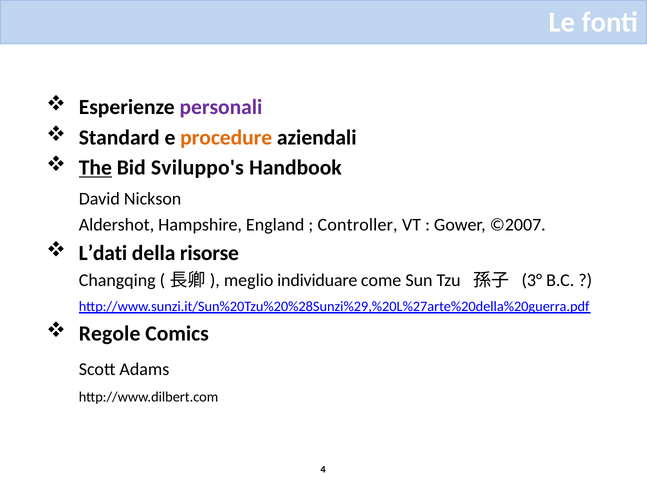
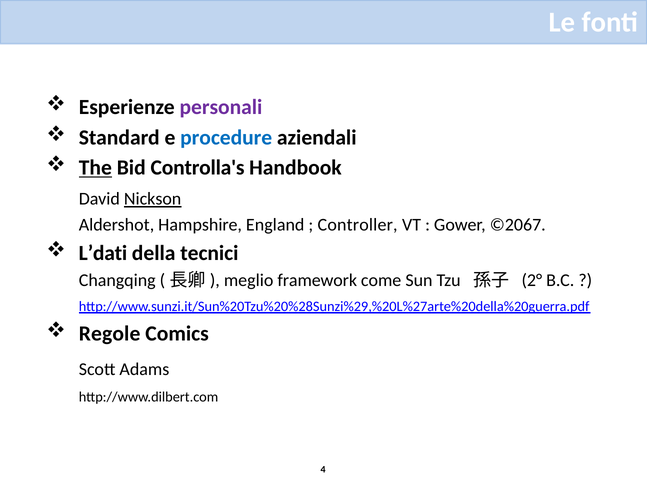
procedure colour: orange -> blue
Sviluppo's: Sviluppo's -> Controlla's
Nickson underline: none -> present
©2007: ©2007 -> ©2067
risorse: risorse -> tecnici
individuare: individuare -> framework
3°: 3° -> 2°
